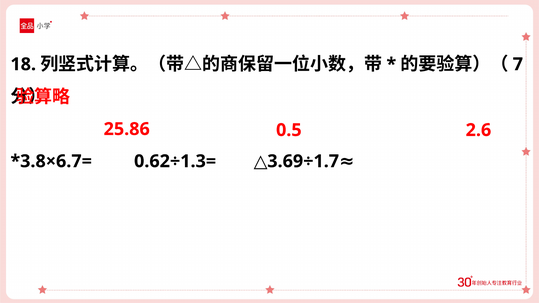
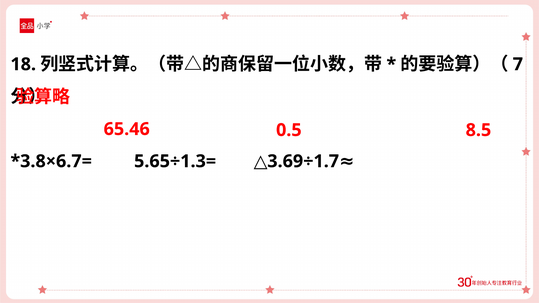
25.86: 25.86 -> 65.46
2.6: 2.6 -> 8.5
0.62÷1.3=: 0.62÷1.3= -> 5.65÷1.3=
